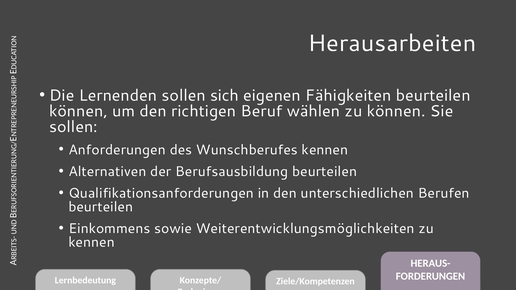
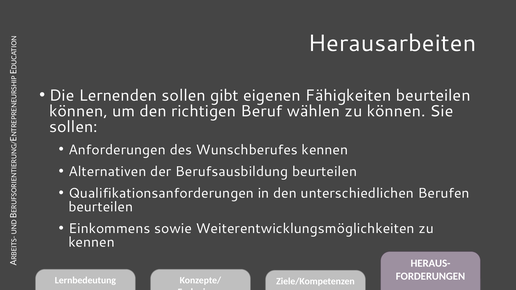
sich: sich -> gibt
